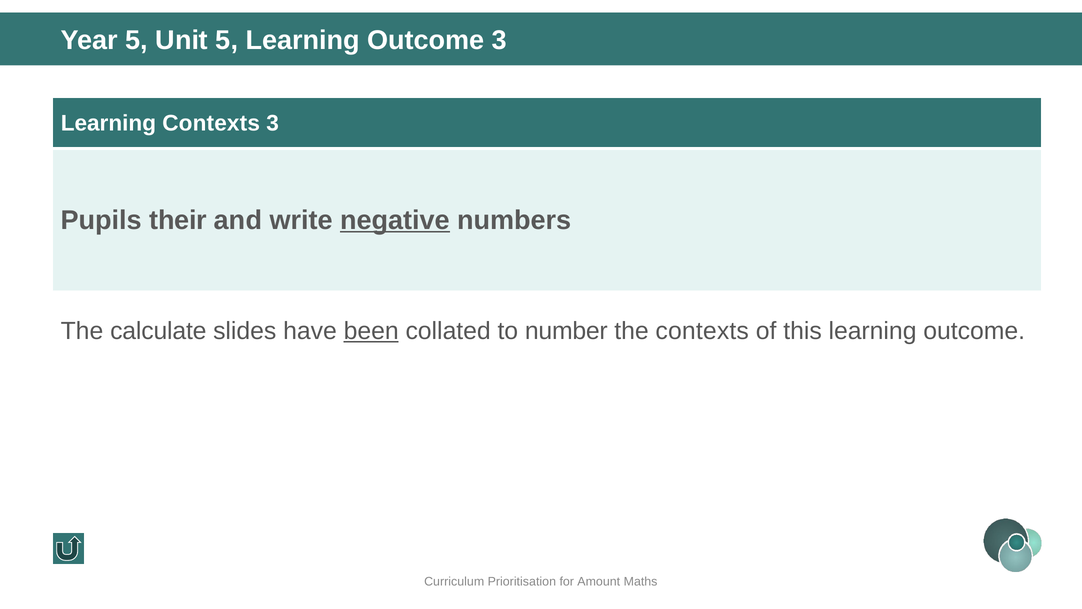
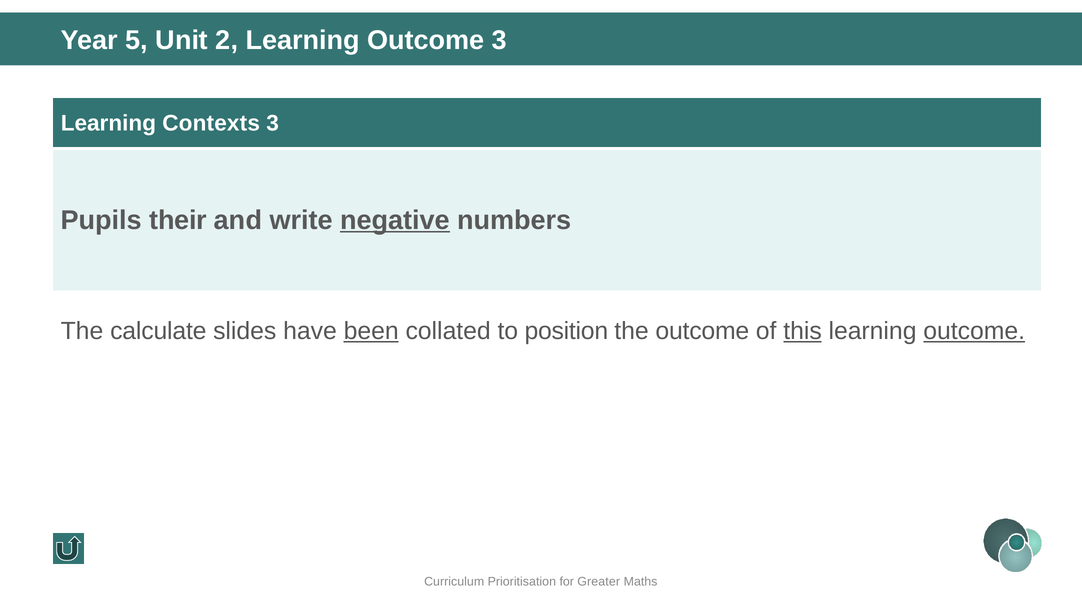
Unit 5: 5 -> 2
number: number -> position
the contexts: contexts -> outcome
this underline: none -> present
outcome at (974, 331) underline: none -> present
Amount: Amount -> Greater
